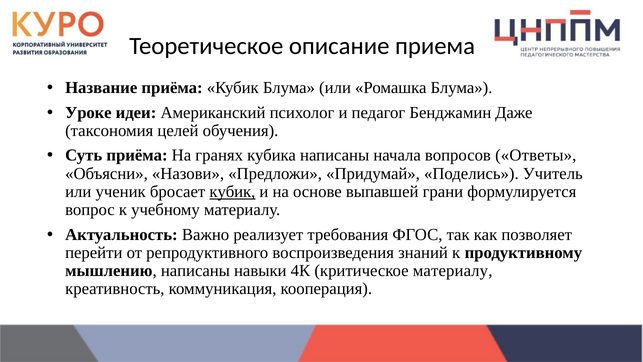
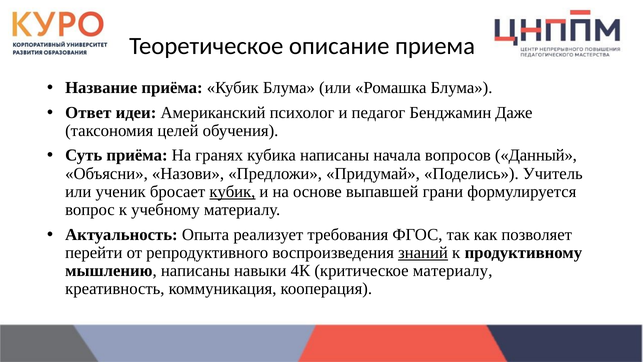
Уроке: Уроке -> Ответ
Ответы: Ответы -> Данный
Важно: Важно -> Опыта
знаний underline: none -> present
